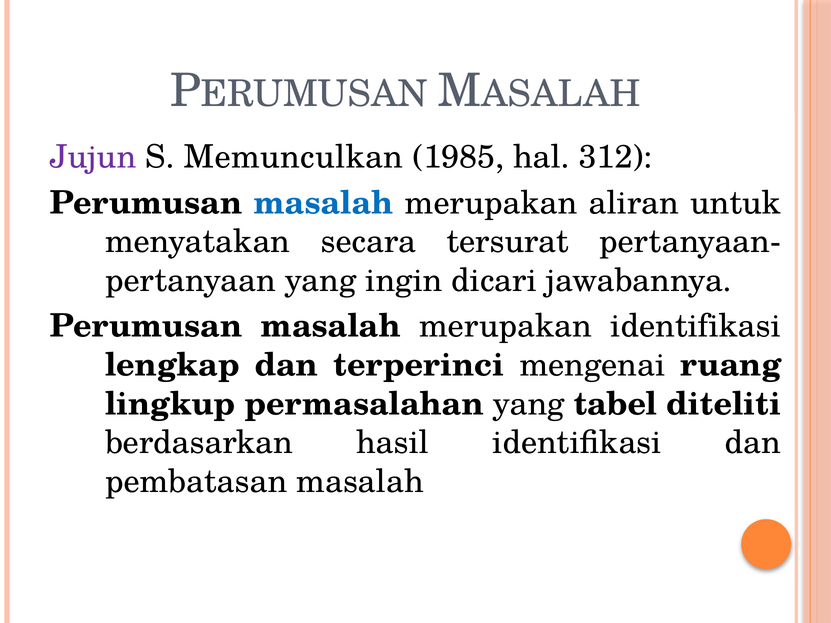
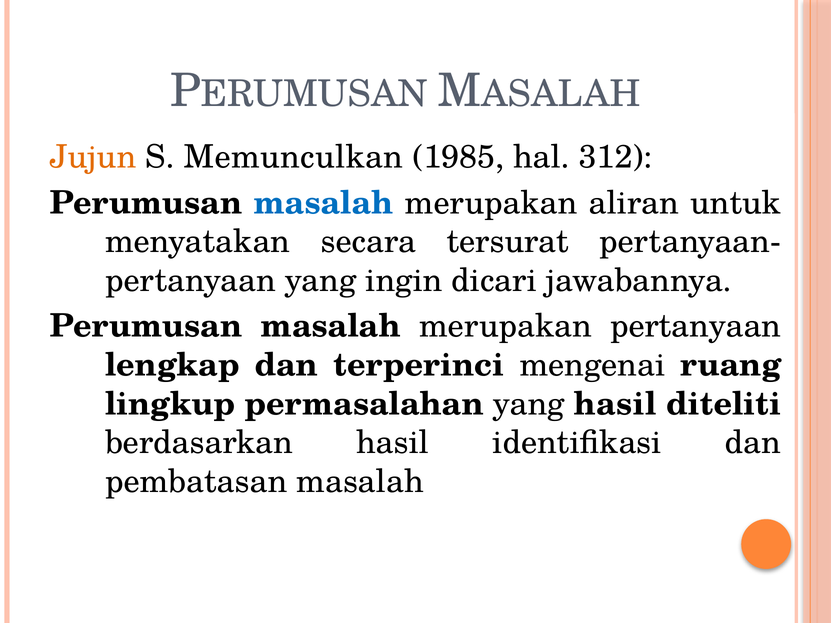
Jujun colour: purple -> orange
merupakan identifikasi: identifikasi -> pertanyaan
yang tabel: tabel -> hasil
